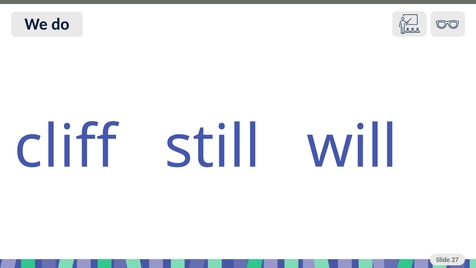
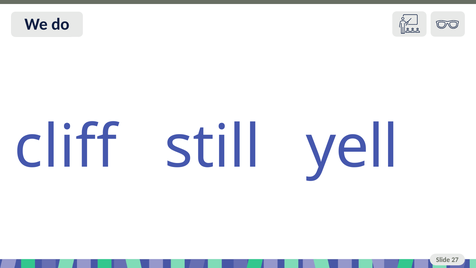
will: will -> yell
